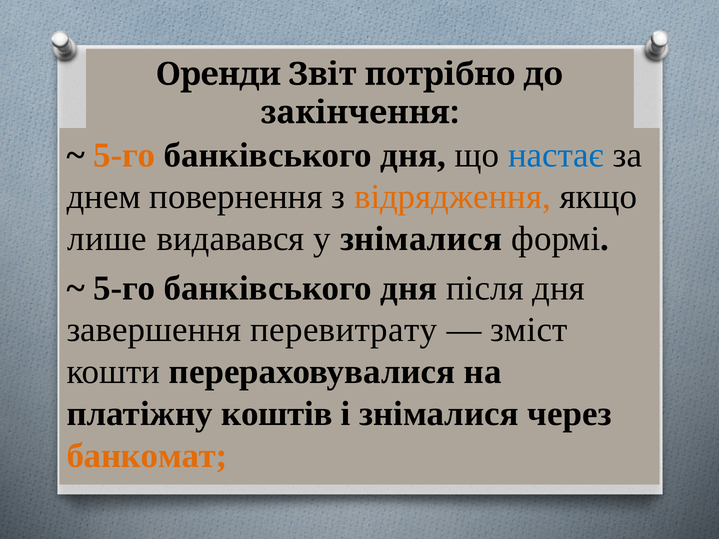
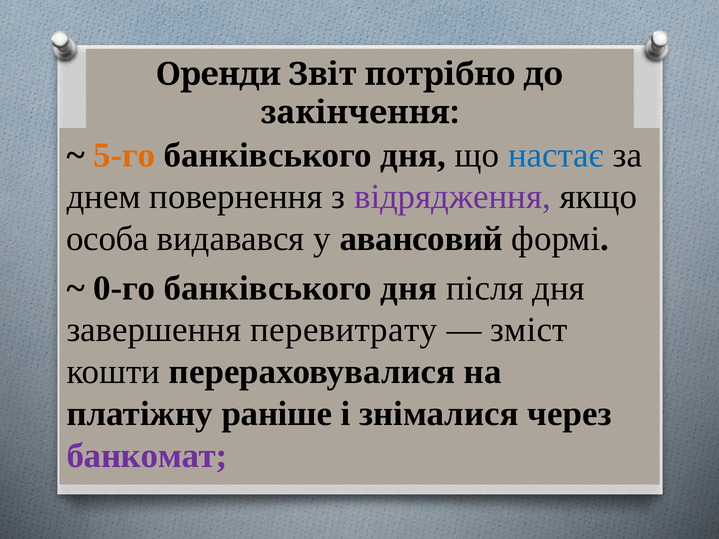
відрядження colour: orange -> purple
лише: лише -> особа
у знімалися: знімалися -> авансовий
5-го at (124, 288): 5-го -> 0-го
коштів: коштів -> раніше
банкомат colour: orange -> purple
